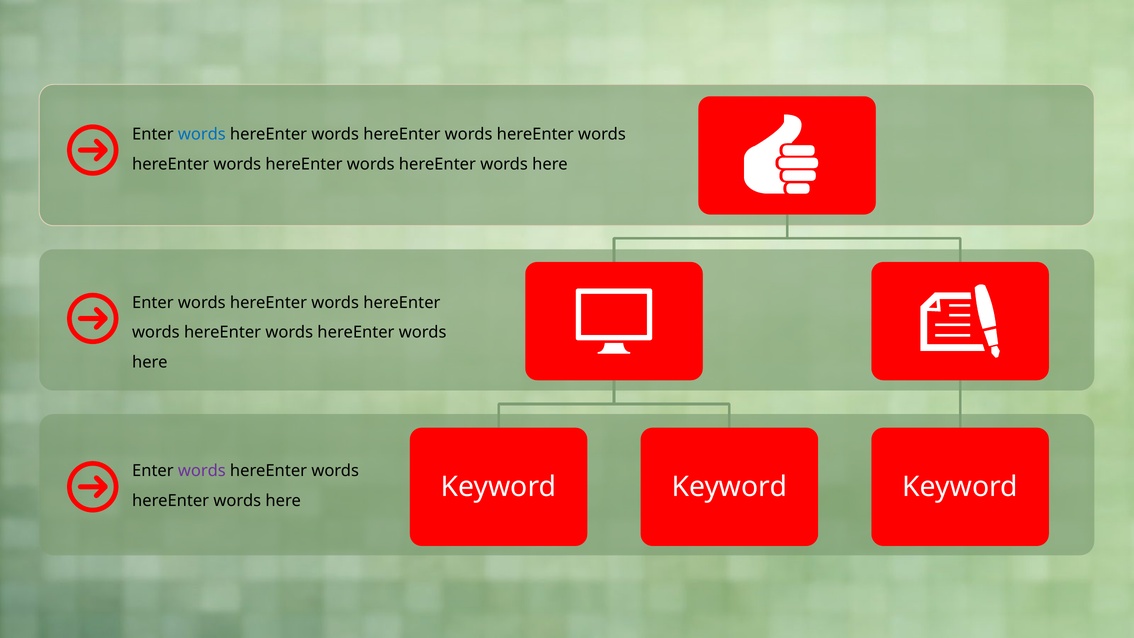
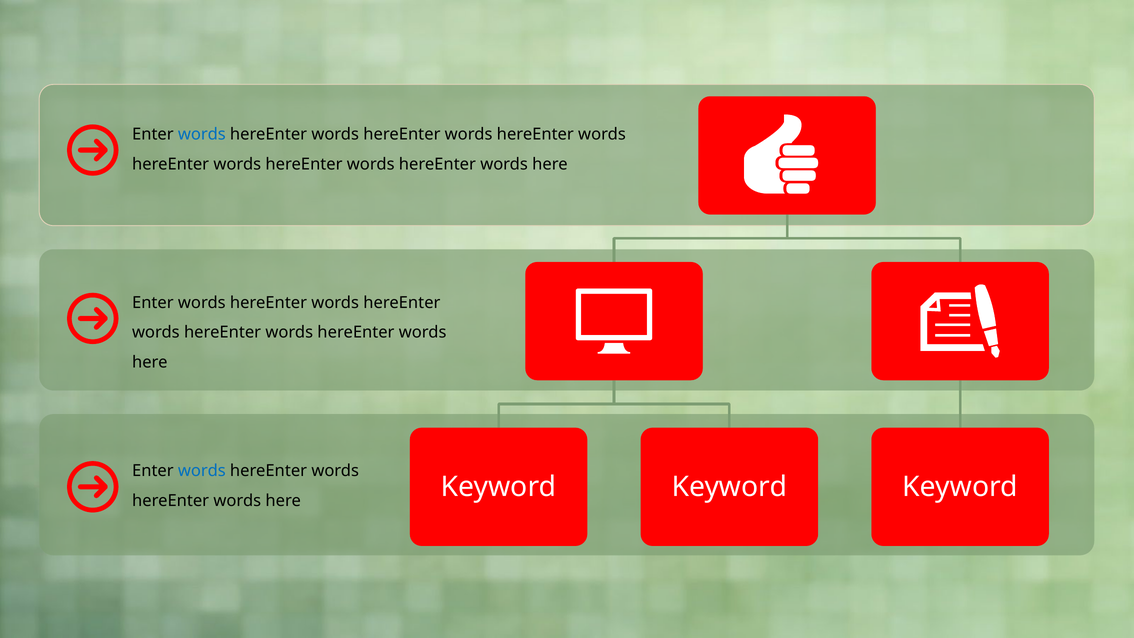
words at (202, 471) colour: purple -> blue
